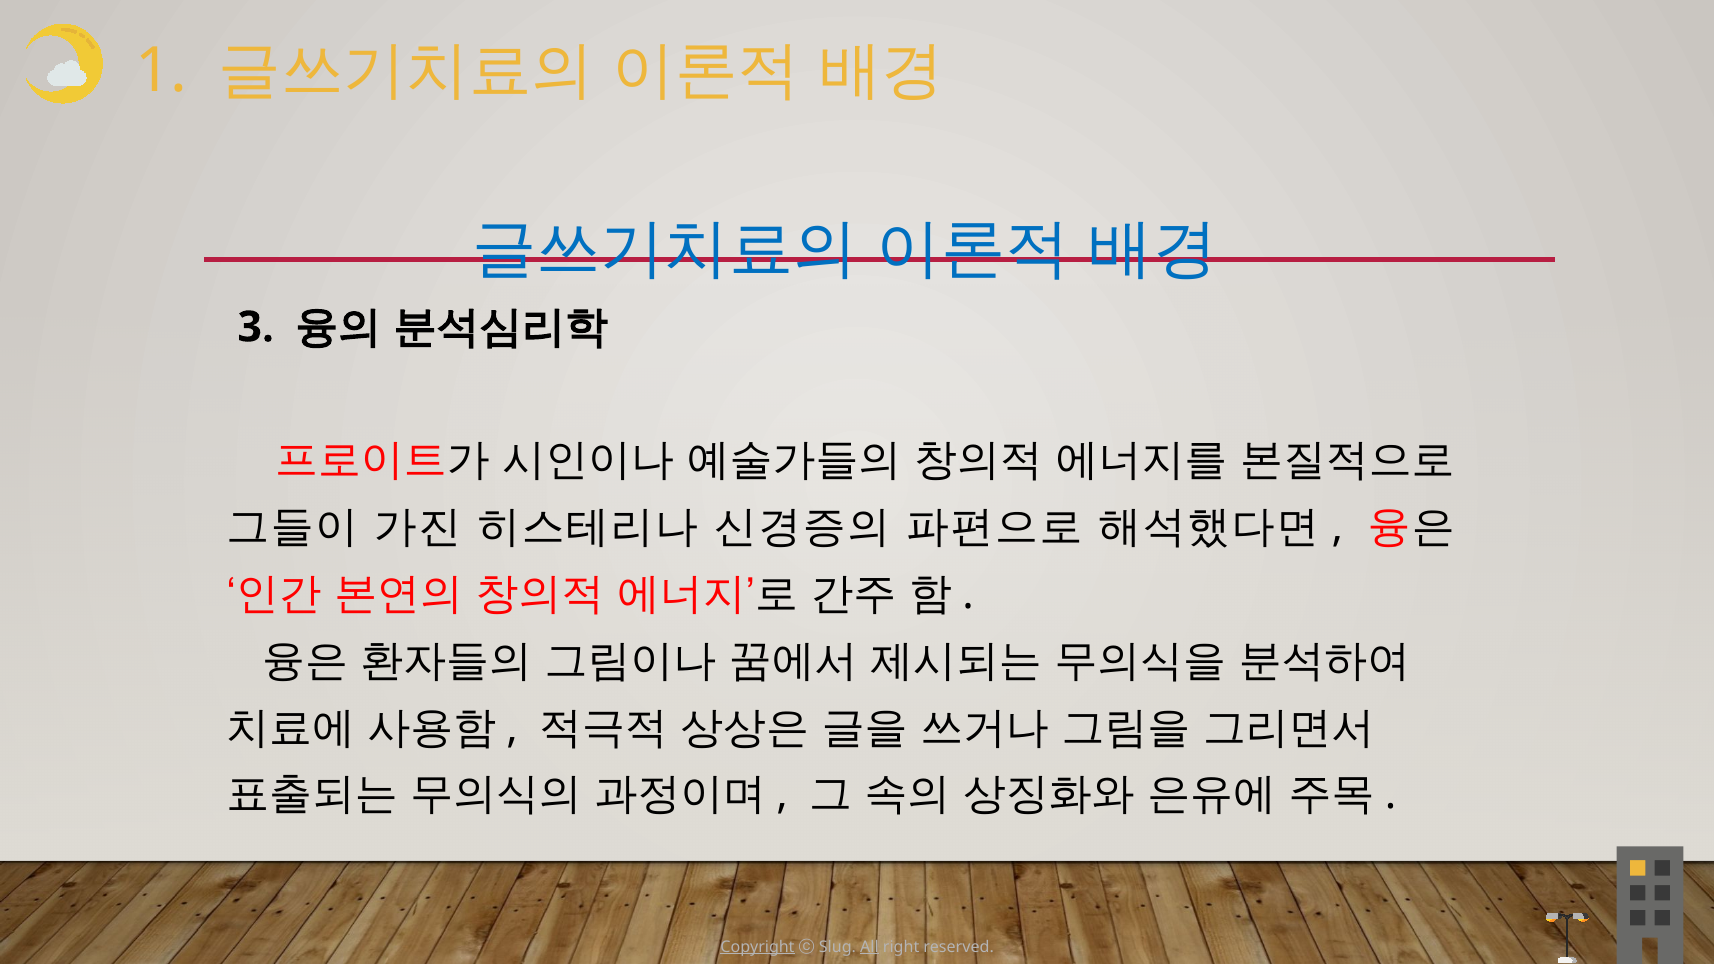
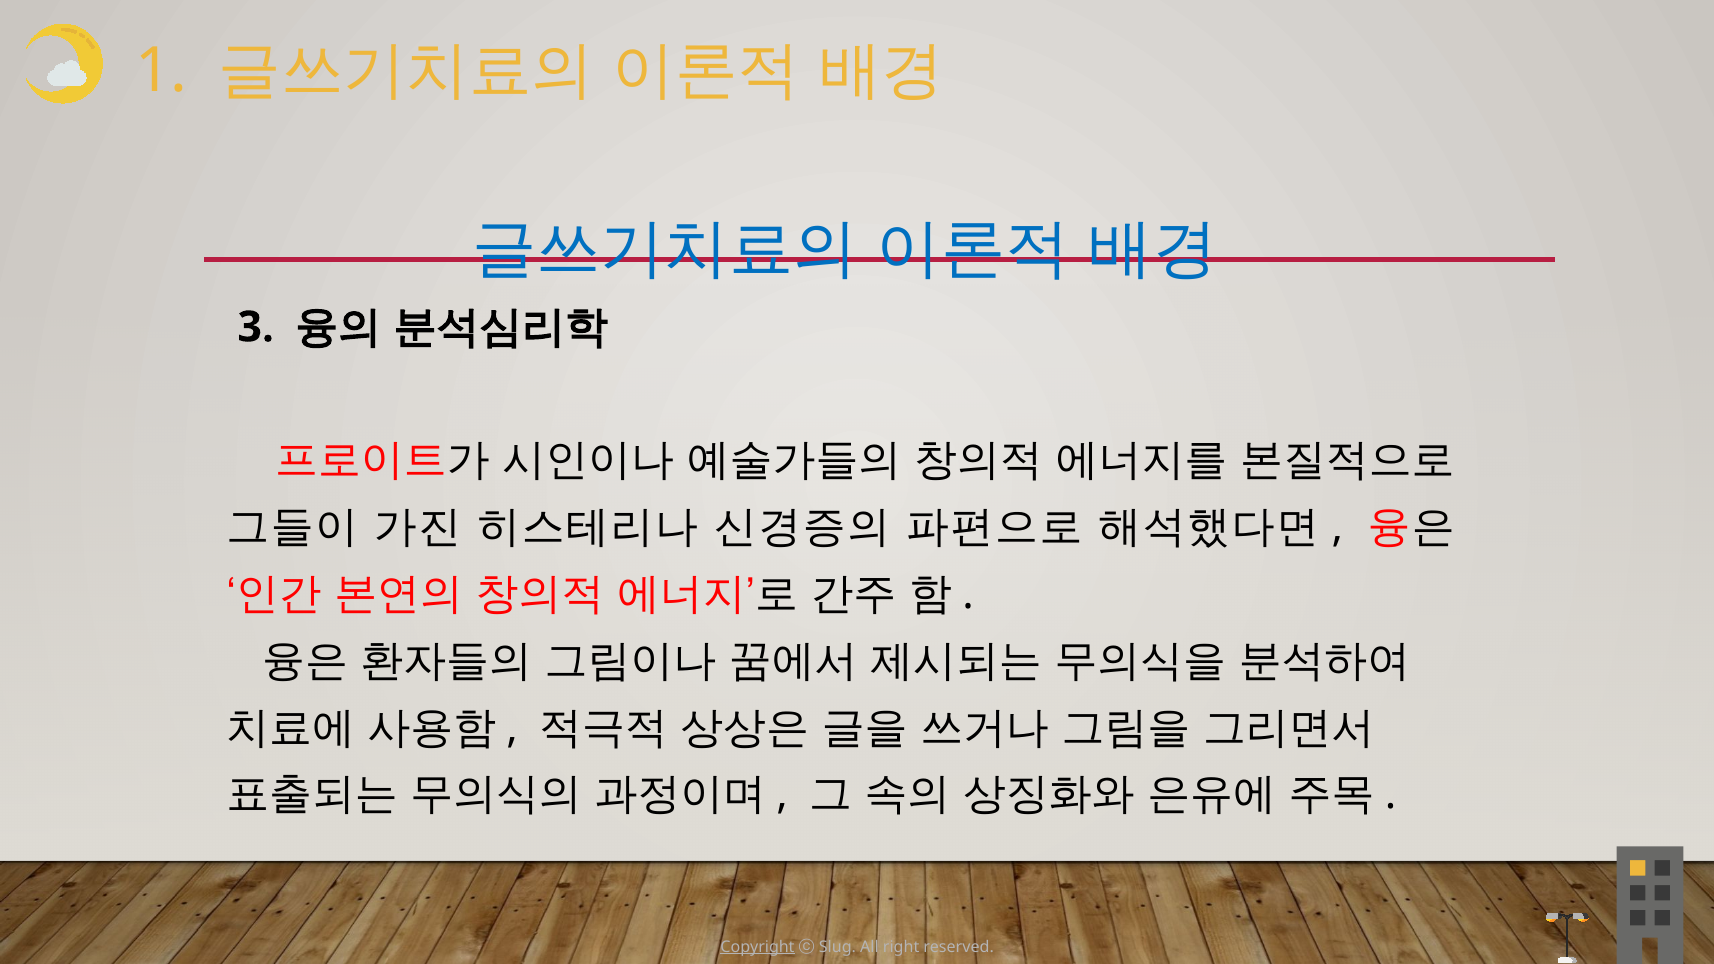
All underline: present -> none
